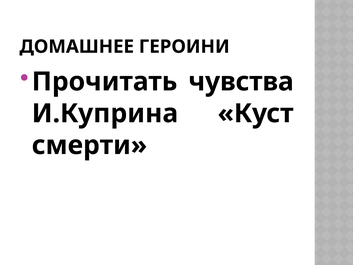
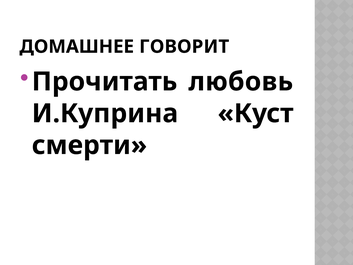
ГЕРОИНИ: ГЕРОИНИ -> ГОВОРИТ
чувства: чувства -> любовь
